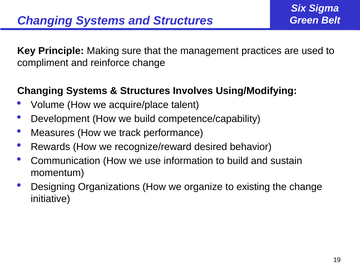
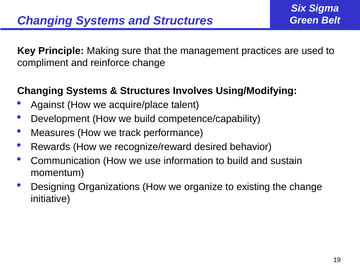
Volume: Volume -> Against
